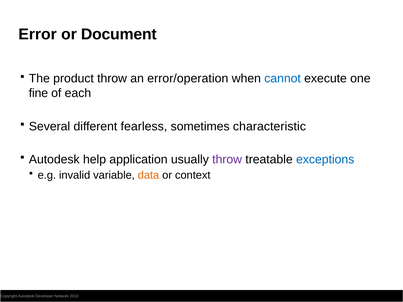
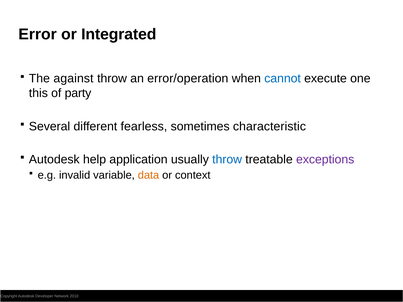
Document: Document -> Integrated
product: product -> against
fine: fine -> this
each: each -> party
throw at (227, 160) colour: purple -> blue
exceptions colour: blue -> purple
